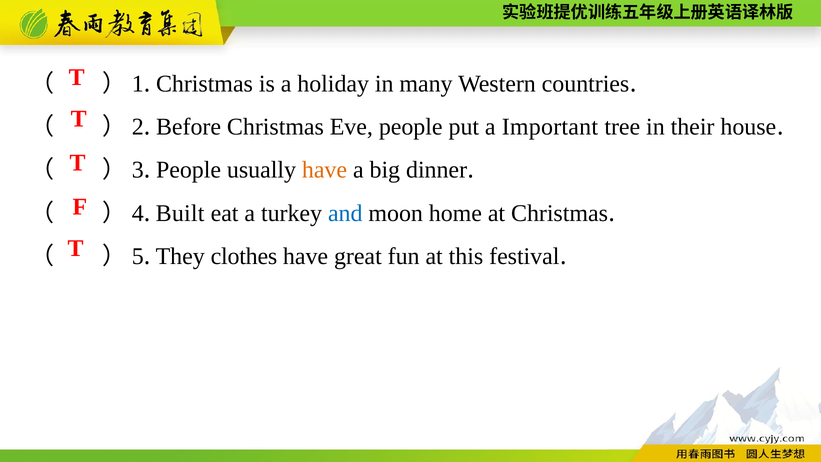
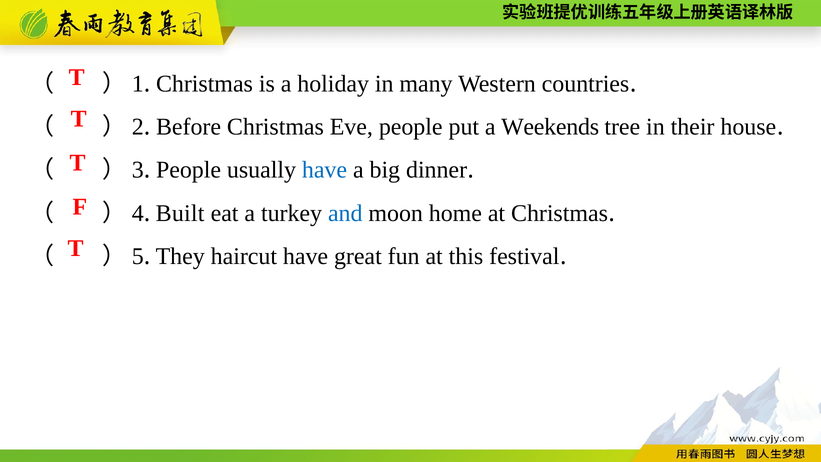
Important: Important -> Weekends
have at (324, 170) colour: orange -> blue
clothes: clothes -> haircut
